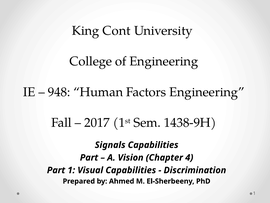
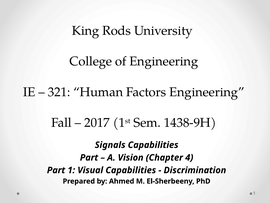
Cont: Cont -> Rods
948: 948 -> 321
